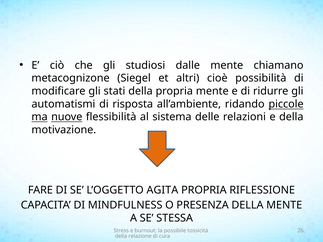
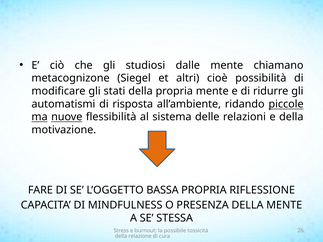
AGITA: AGITA -> BASSA
